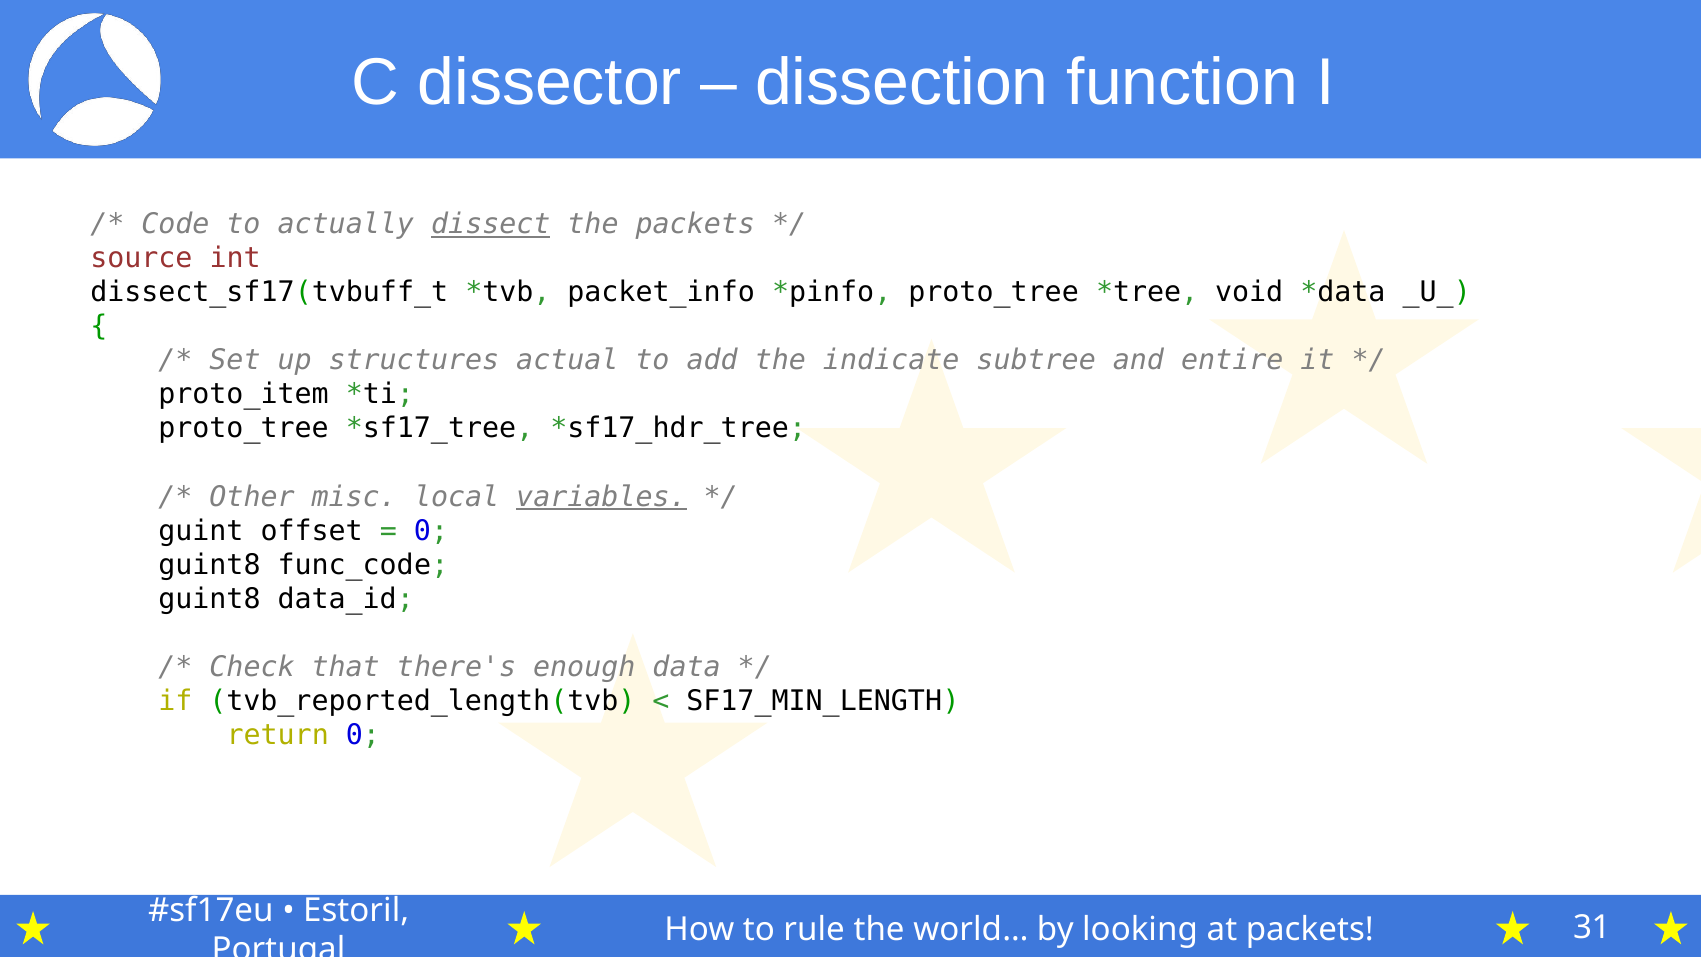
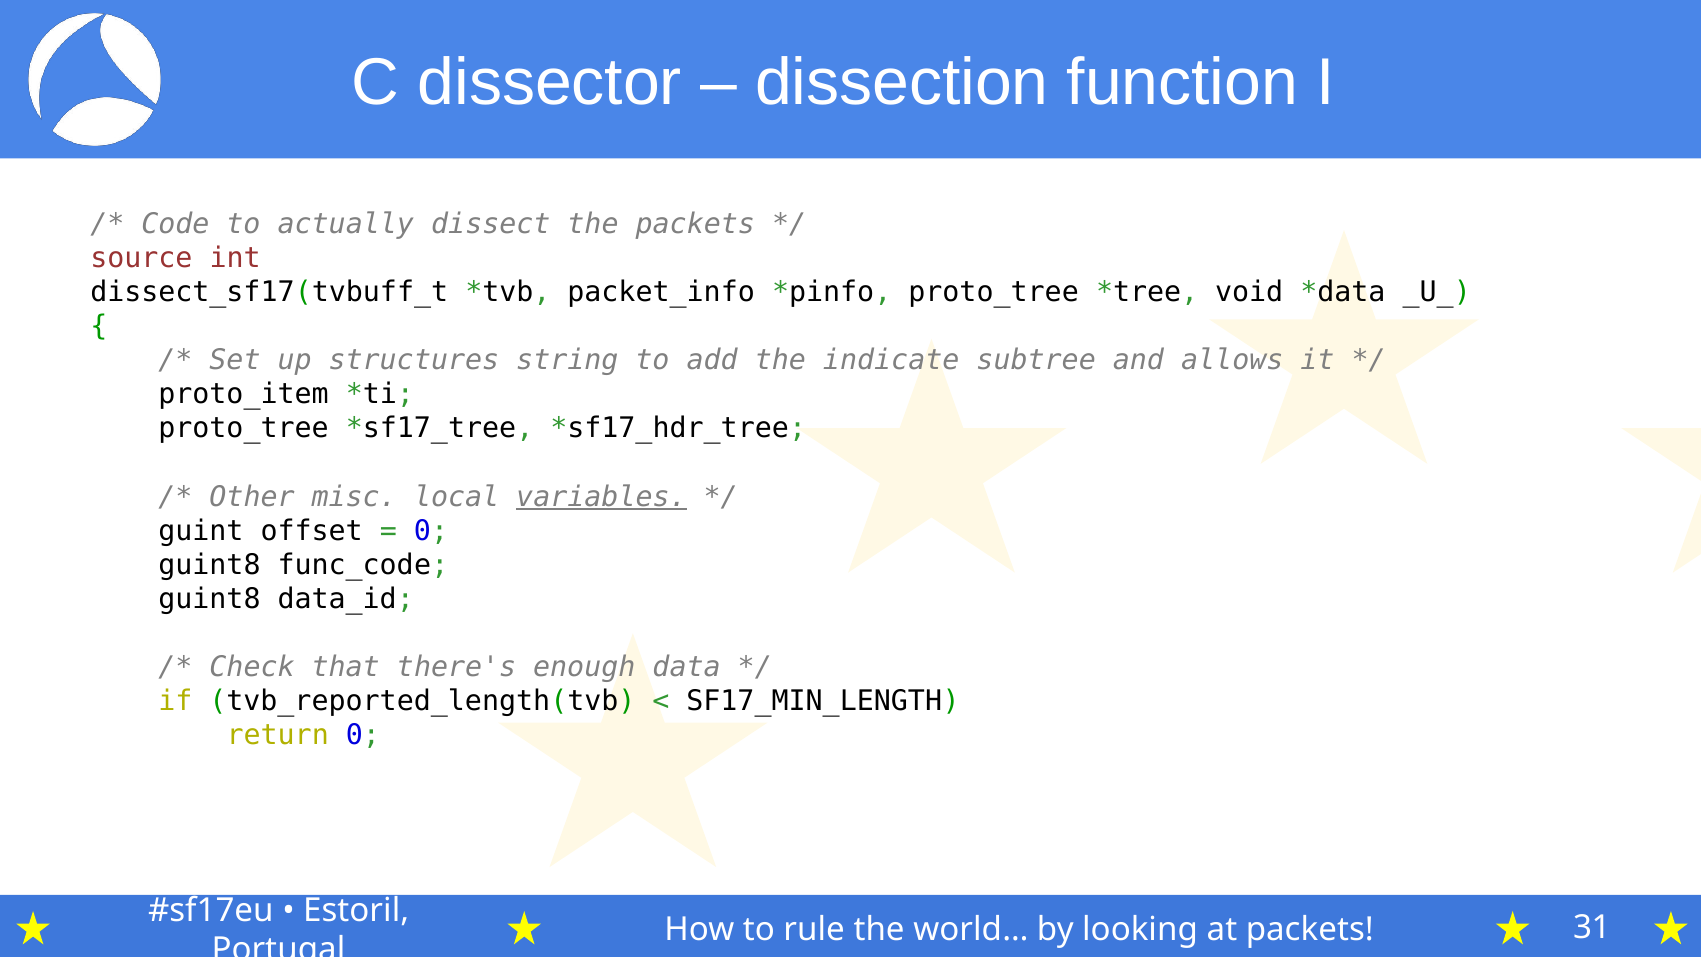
dissect underline: present -> none
actual: actual -> string
entire: entire -> allows
